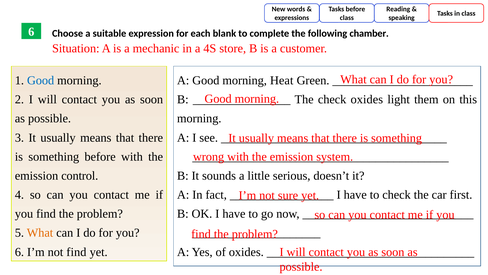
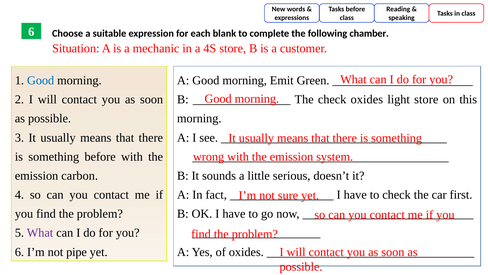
Heat: Heat -> Emit
light them: them -> store
control: control -> carbon
What at (40, 233) colour: orange -> purple
not find: find -> pipe
